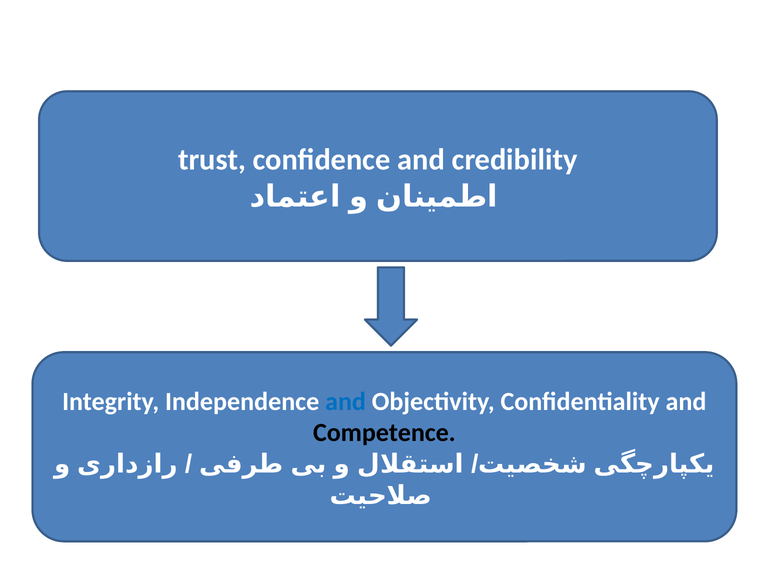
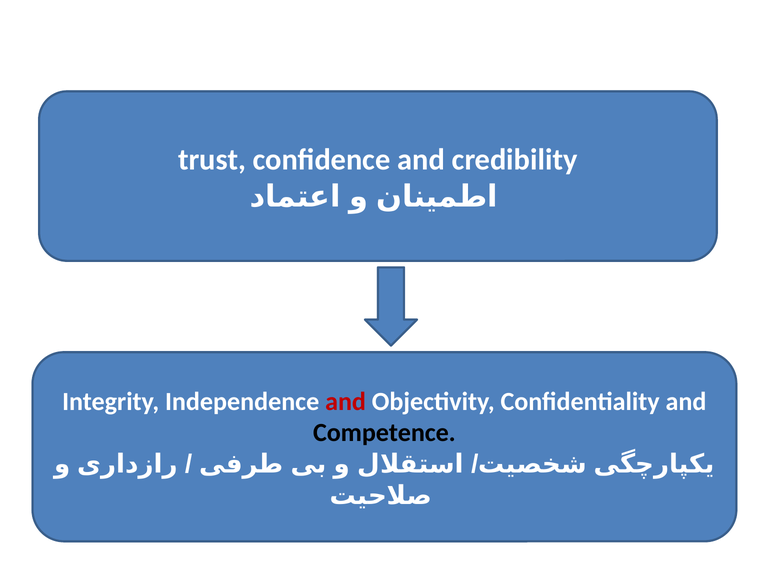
and at (346, 401) colour: blue -> red
